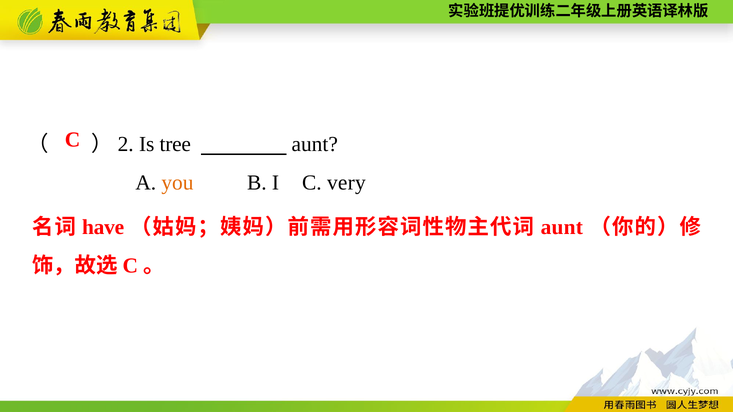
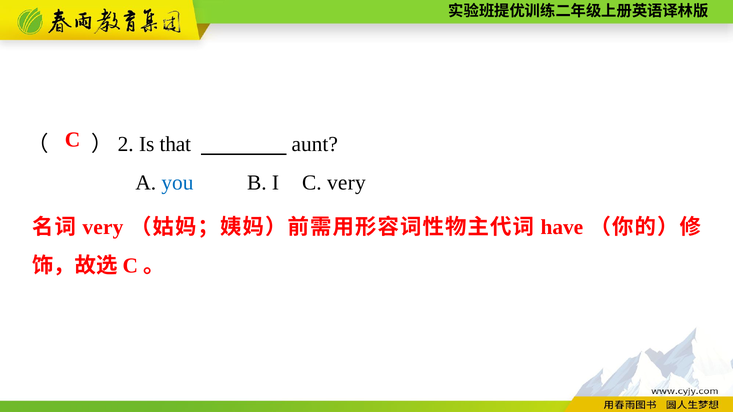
tree: tree -> that
you colour: orange -> blue
have at (103, 227): have -> very
aunt at (562, 227): aunt -> have
